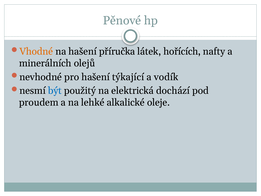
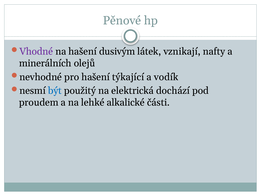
Vhodné colour: orange -> purple
příručka: příručka -> dusivým
hořících: hořících -> vznikají
oleje: oleje -> části
